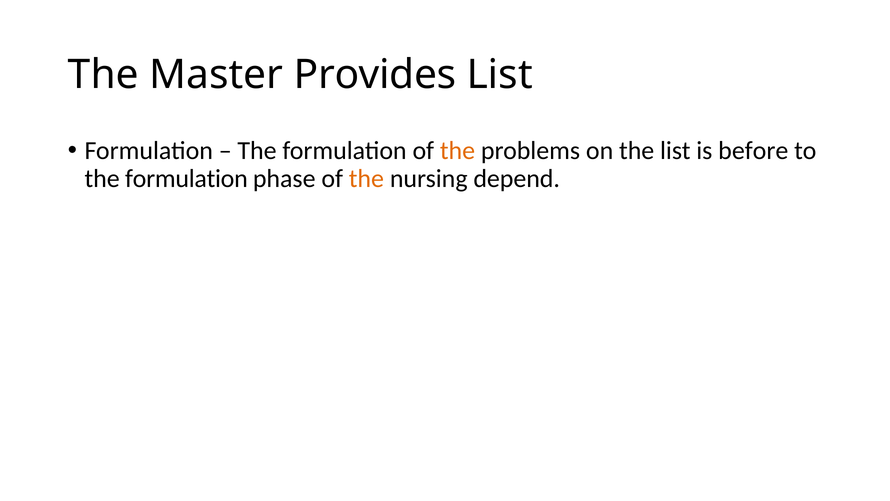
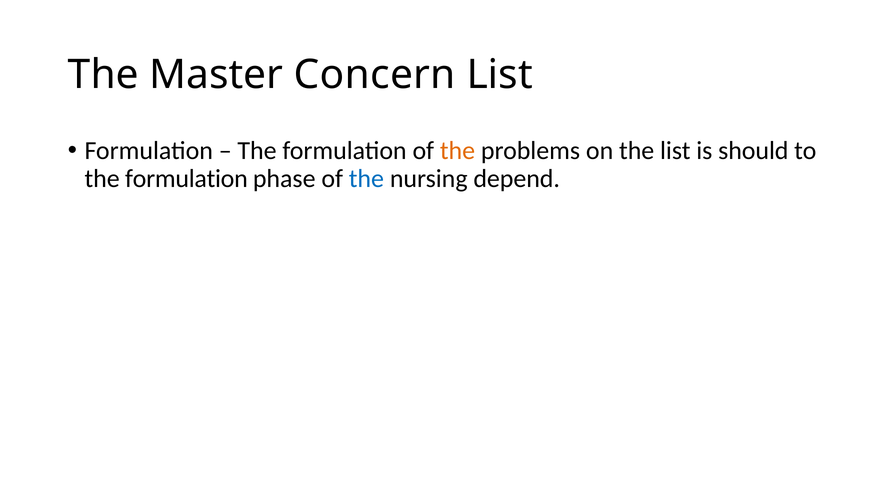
Provides: Provides -> Concern
before: before -> should
the at (366, 179) colour: orange -> blue
